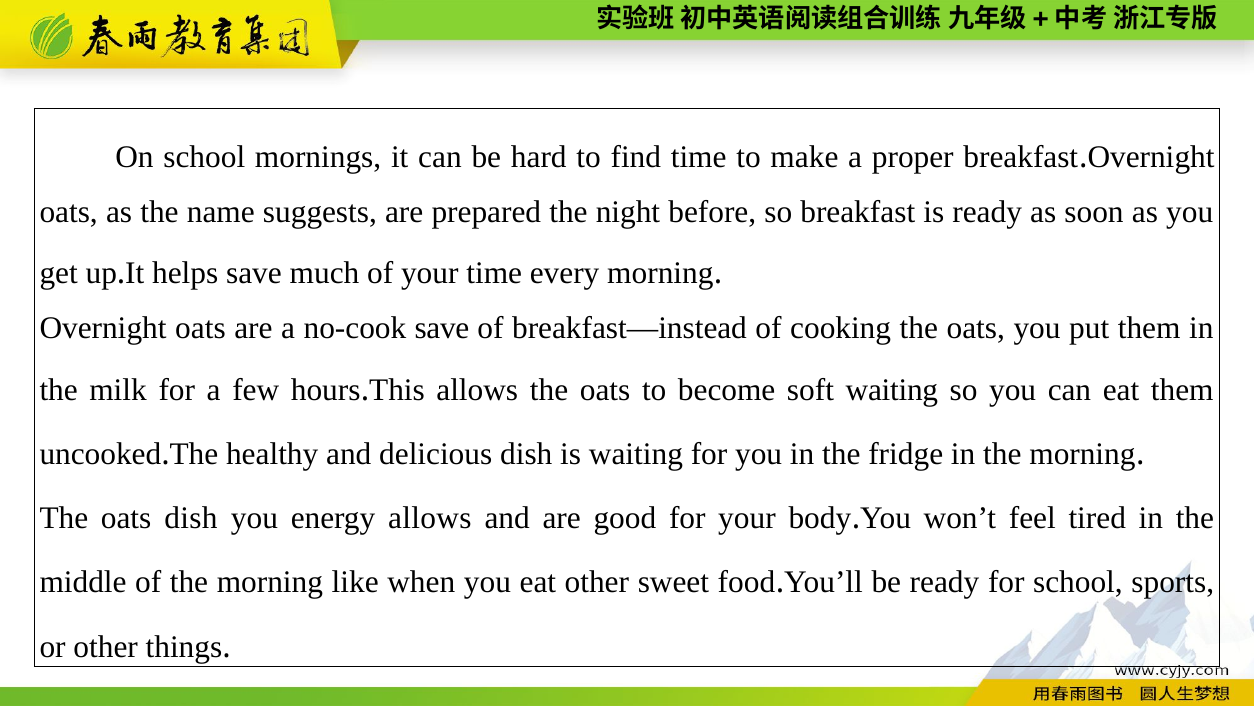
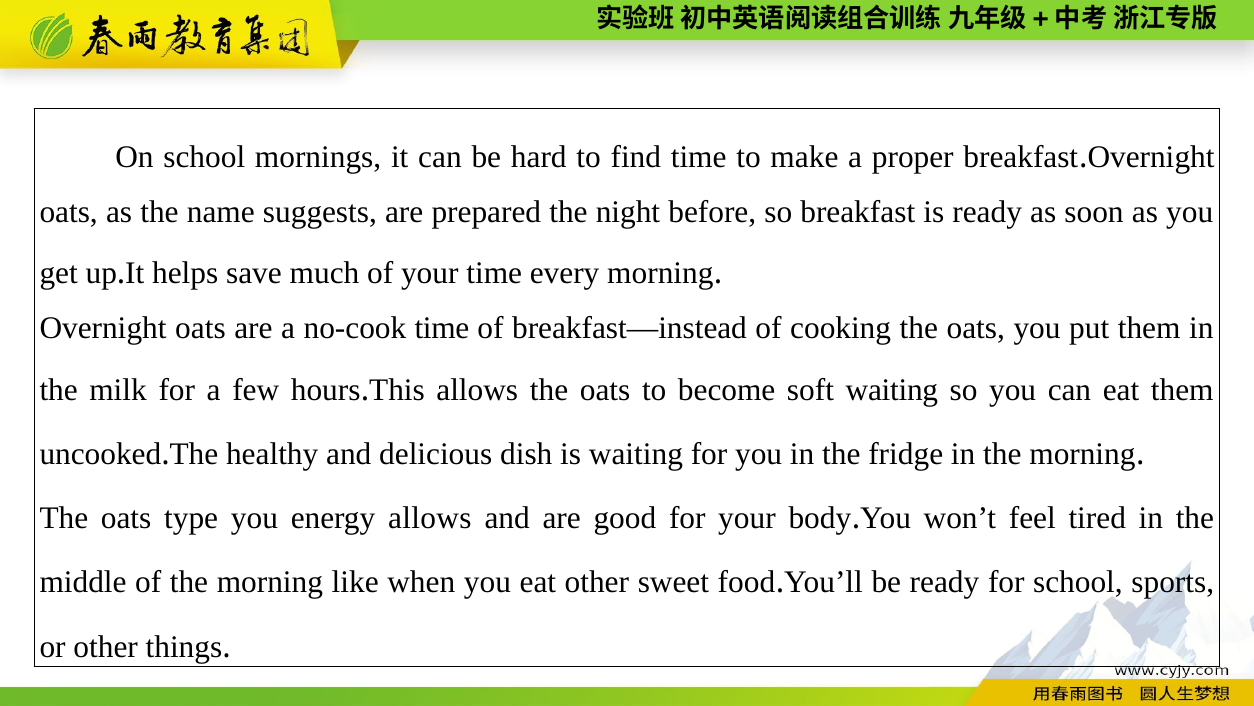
no-cook save: save -> time
oats dish: dish -> type
